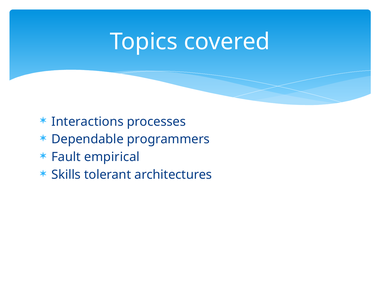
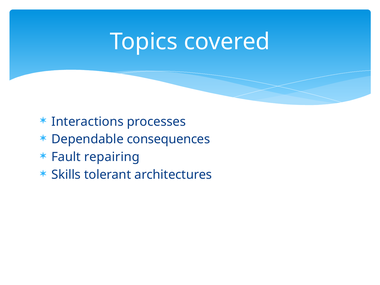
programmers: programmers -> consequences
empirical: empirical -> repairing
